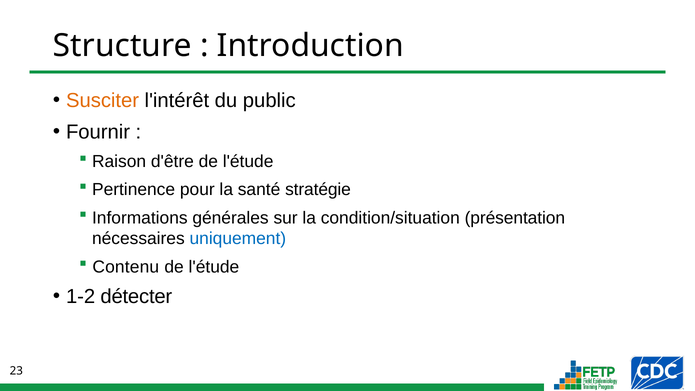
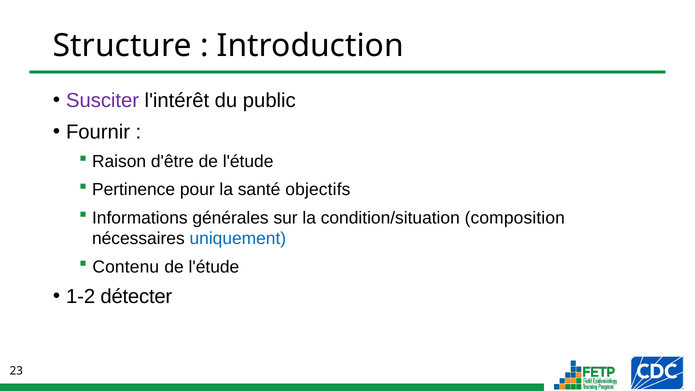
Susciter colour: orange -> purple
stratégie: stratégie -> objectifs
présentation: présentation -> composition
